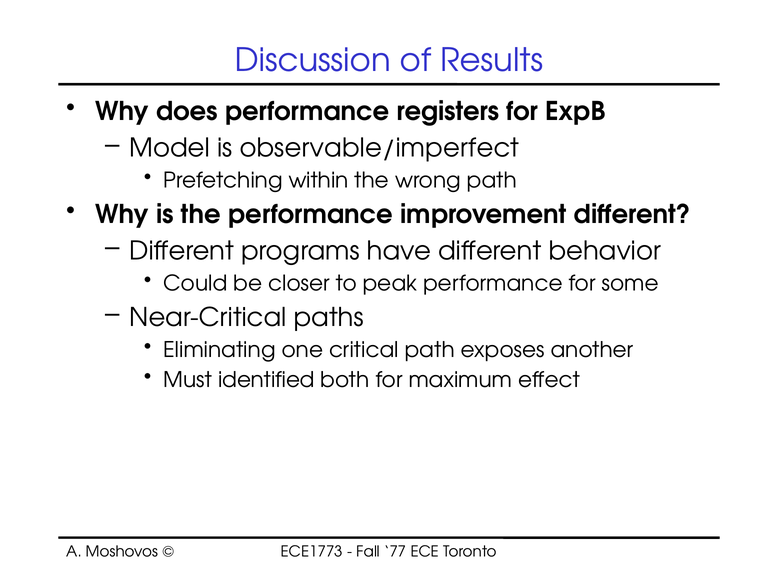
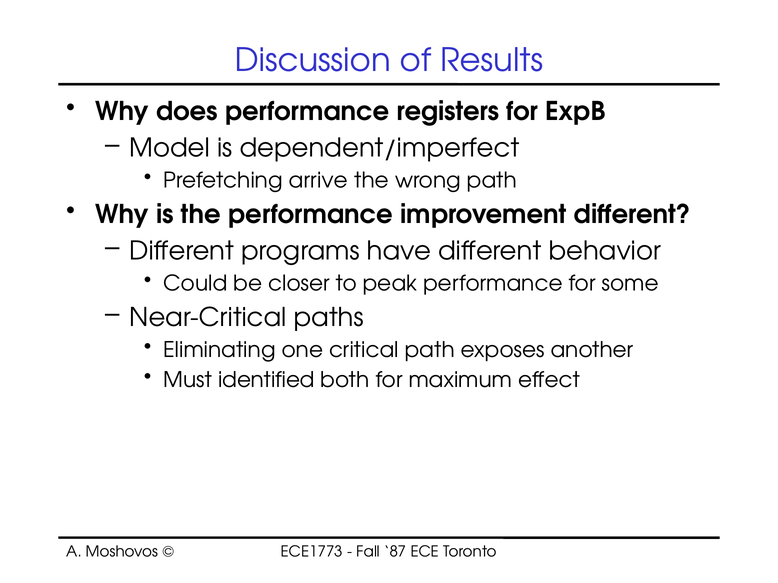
observable/imperfect: observable/imperfect -> dependent/imperfect
within: within -> arrive
77: 77 -> 87
